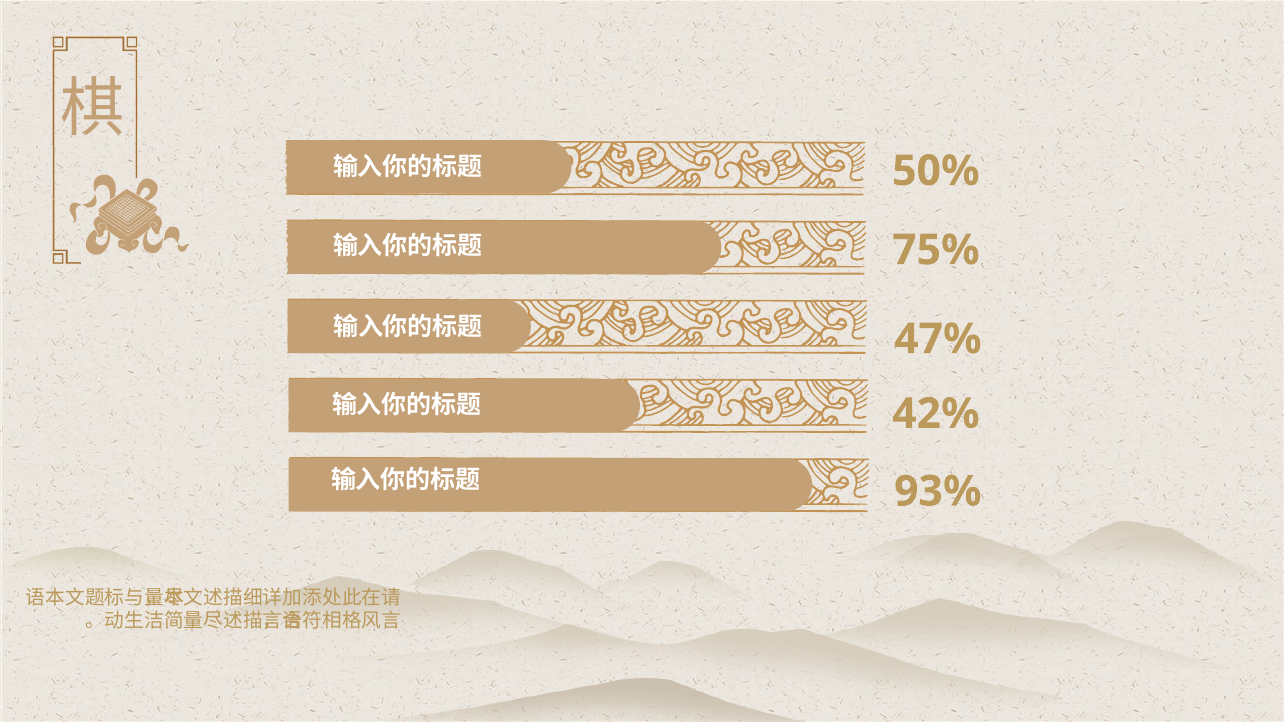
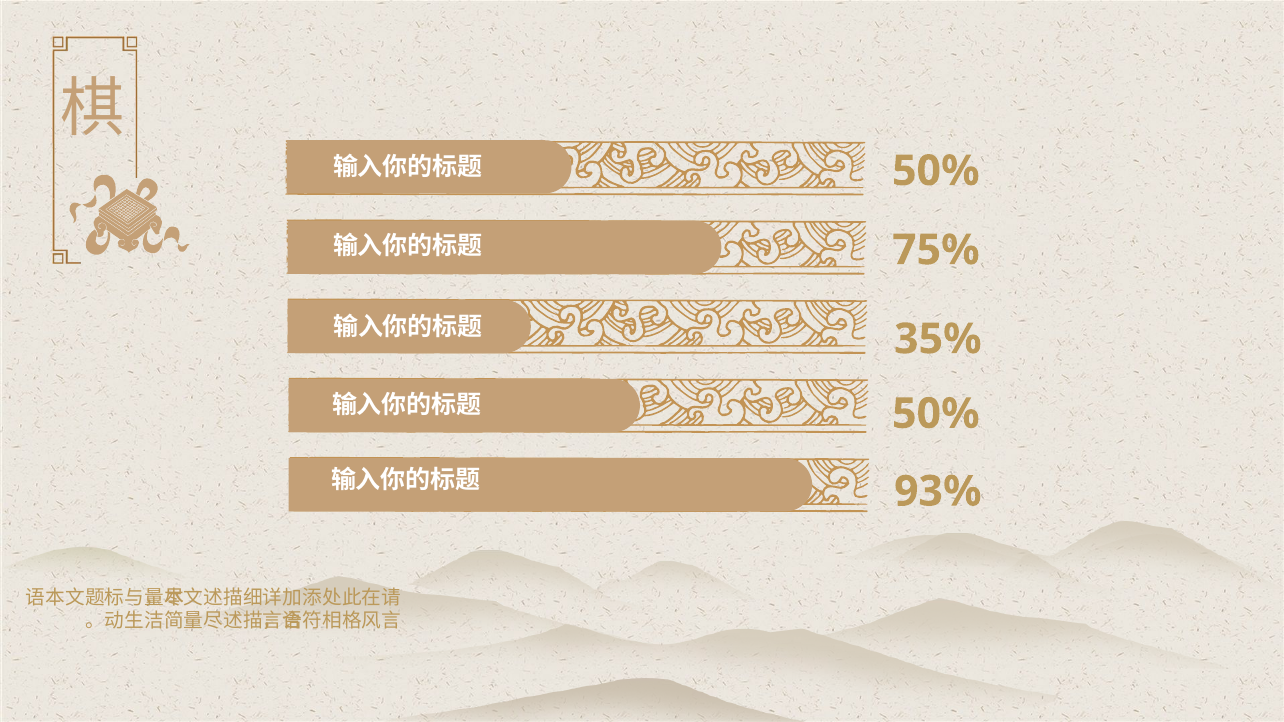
47%: 47% -> 35%
42% at (936, 414): 42% -> 50%
